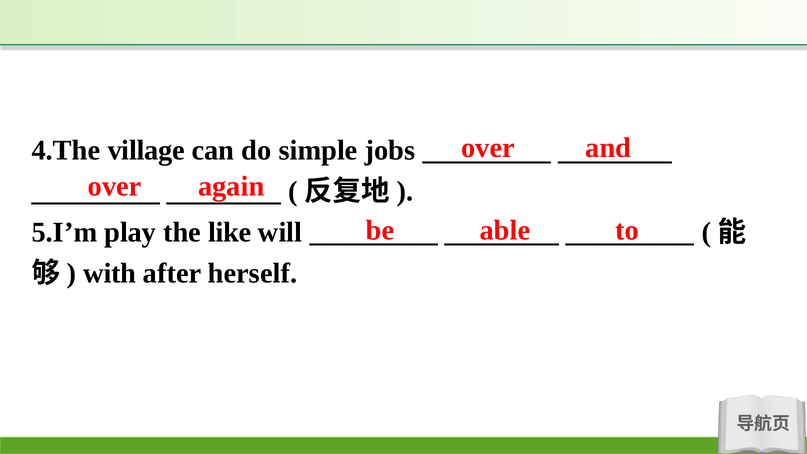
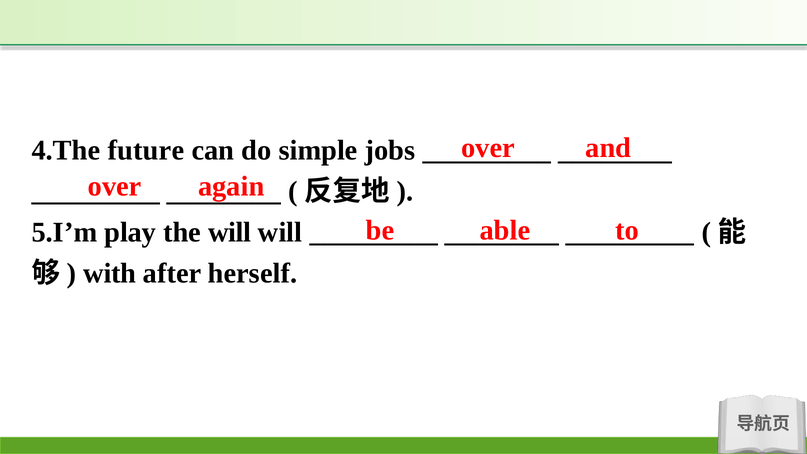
village: village -> future
the like: like -> will
